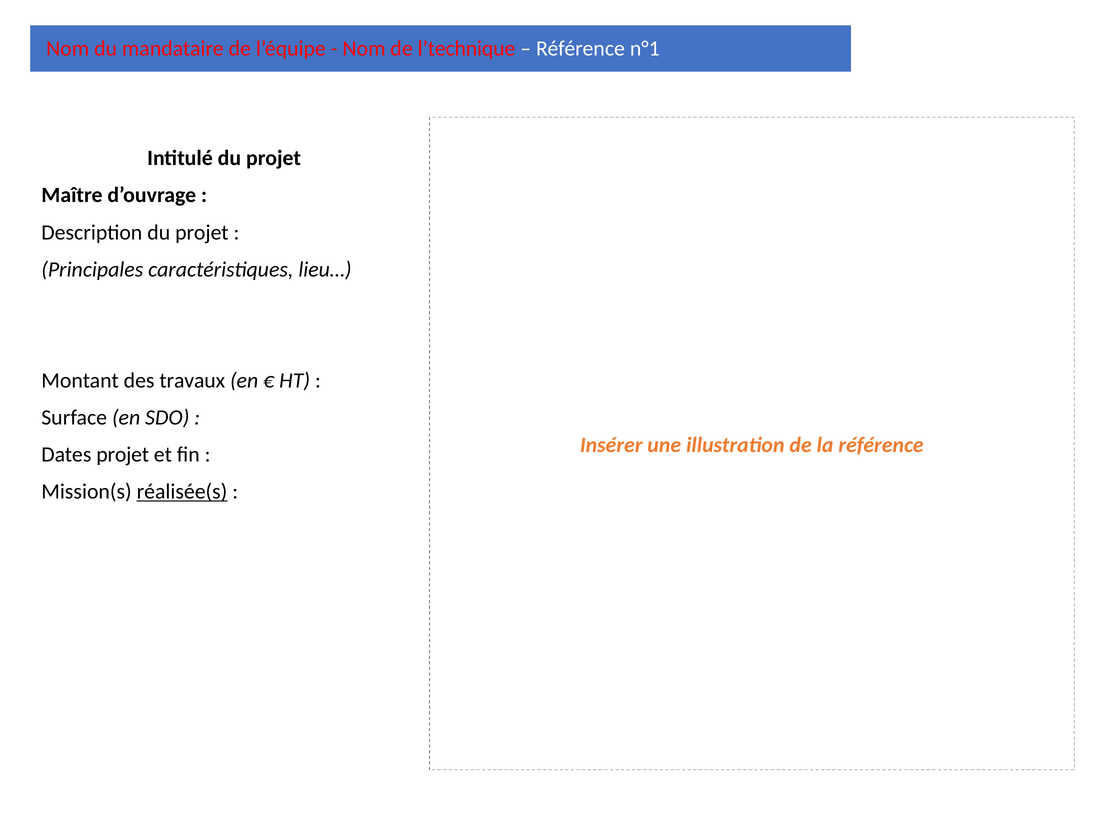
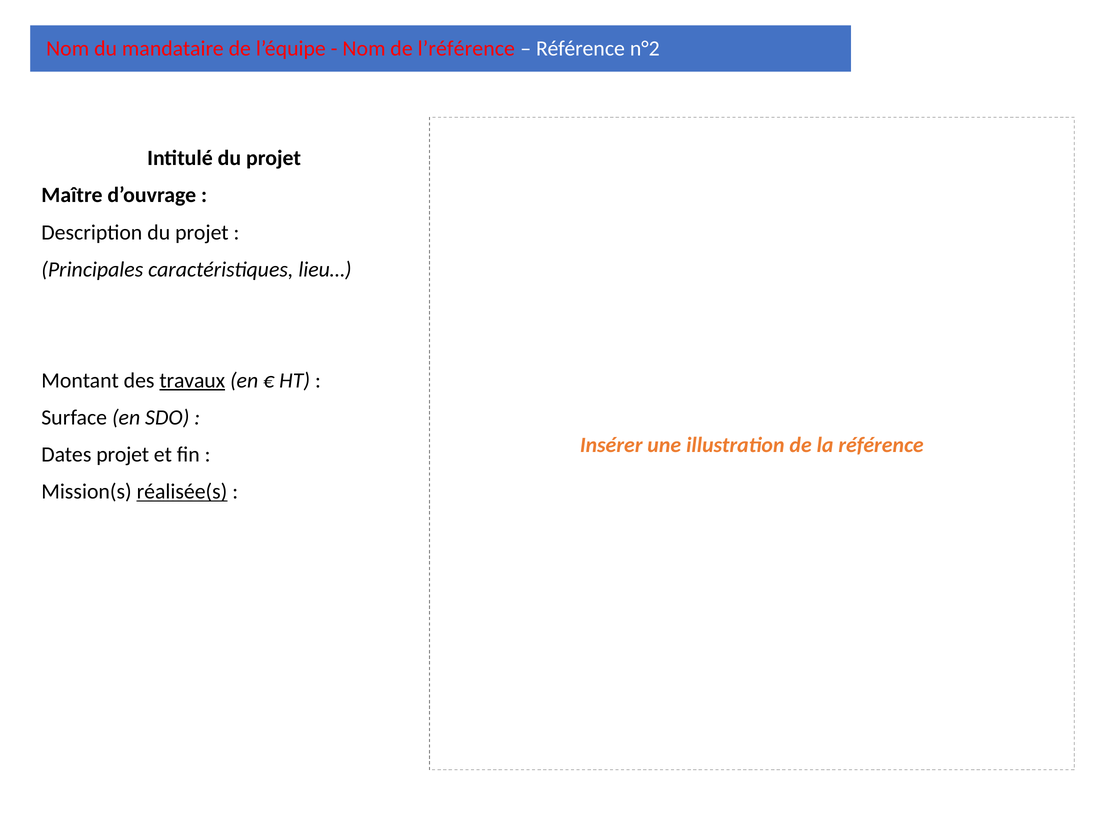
l’technique: l’technique -> l’référence
n°1: n°1 -> n°2
travaux underline: none -> present
